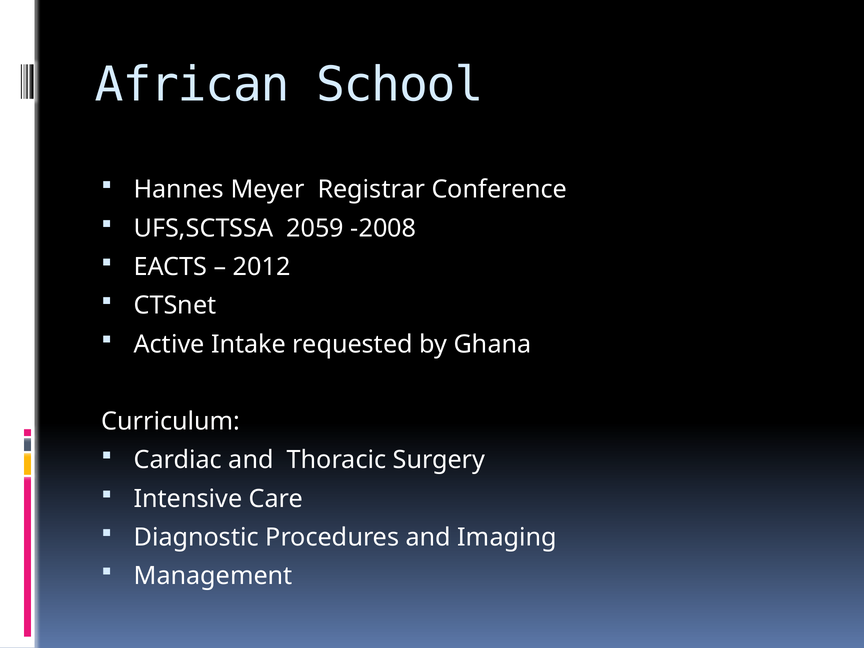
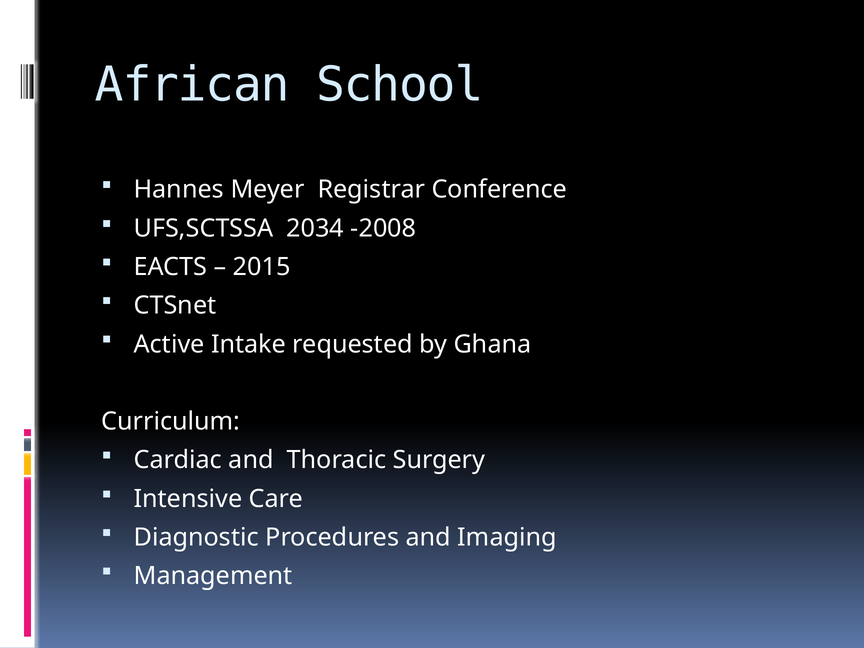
2059: 2059 -> 2034
2012: 2012 -> 2015
